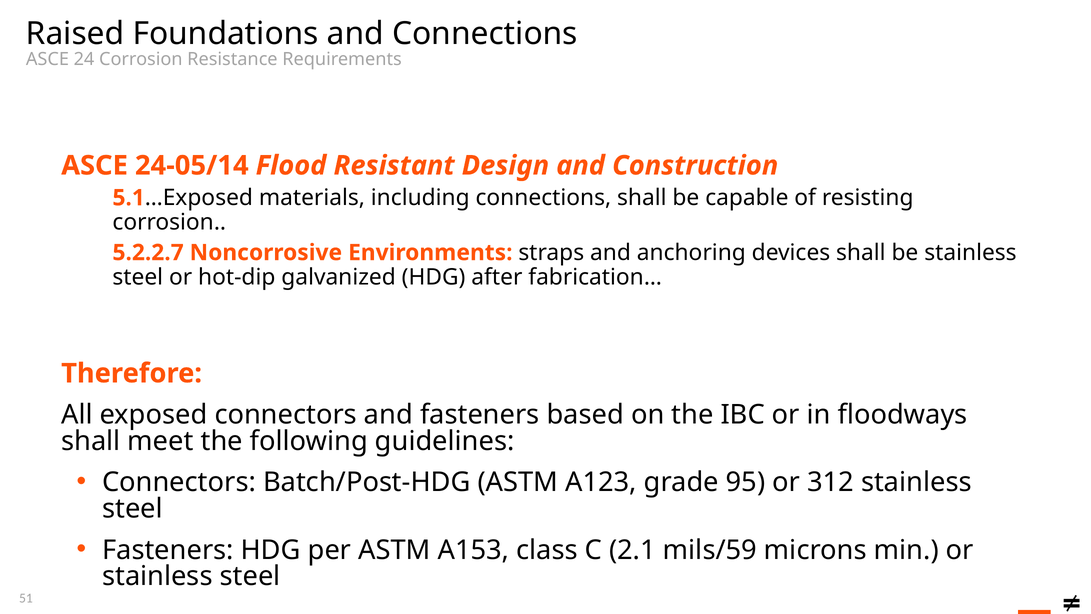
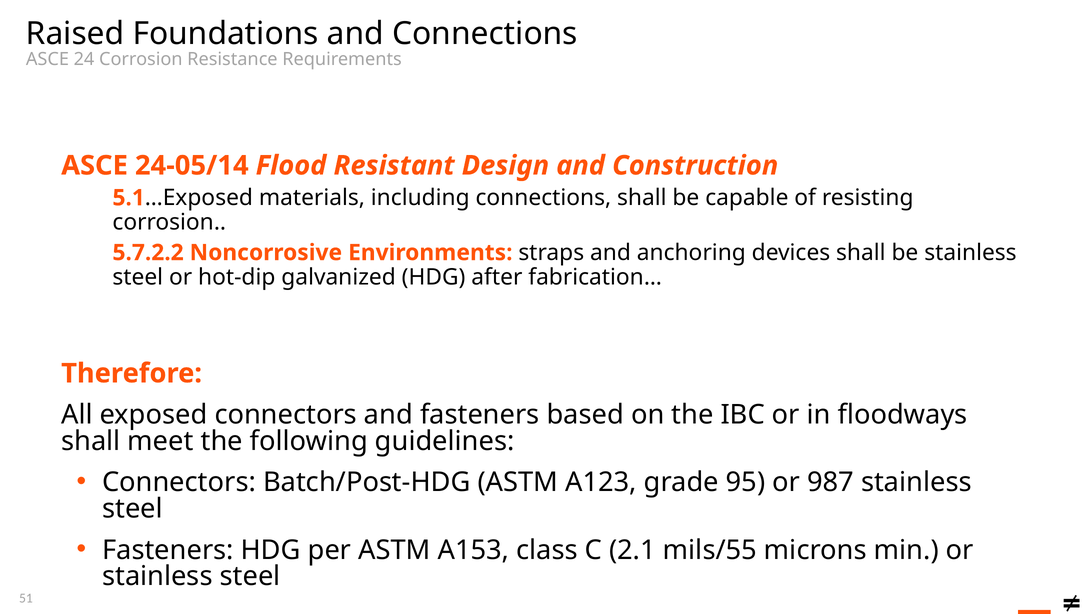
5.2.2.7: 5.2.2.7 -> 5.7.2.2
312: 312 -> 987
mils/59: mils/59 -> mils/55
